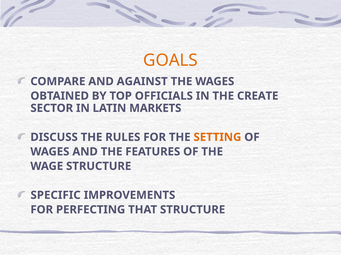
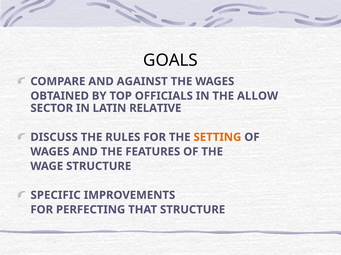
GOALS colour: orange -> black
CREATE: CREATE -> ALLOW
MARKETS: MARKETS -> RELATIVE
